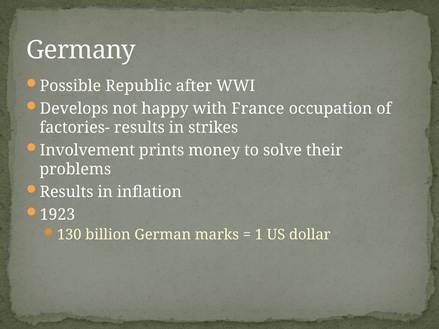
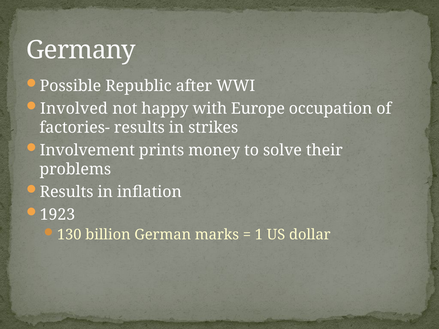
Develops: Develops -> Involved
France: France -> Europe
